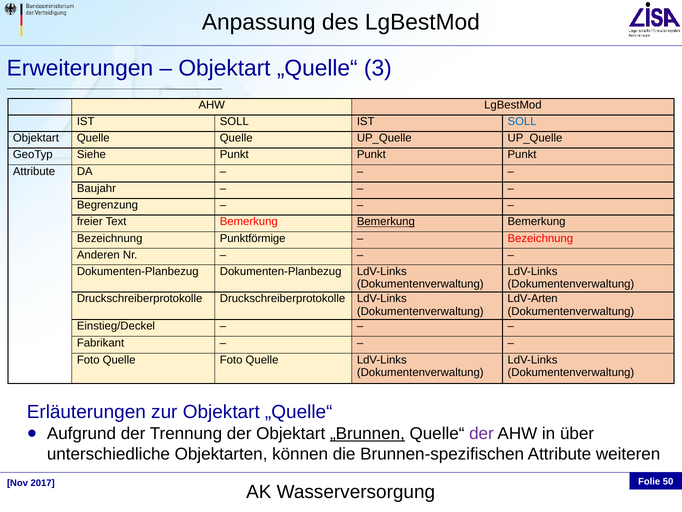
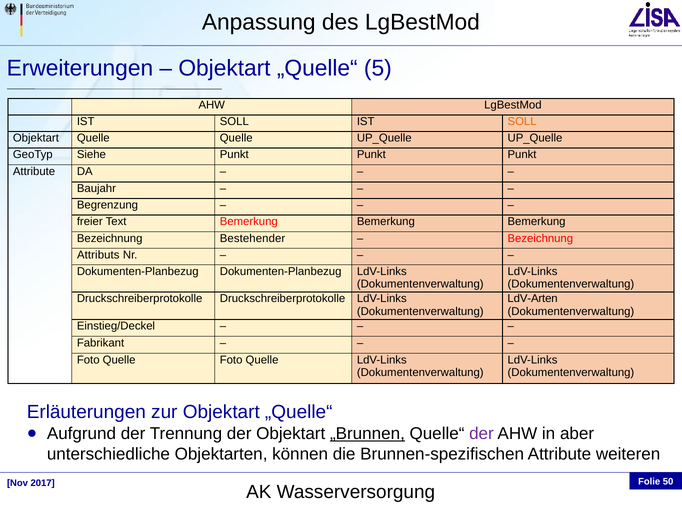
3: 3 -> 5
SOLL at (522, 122) colour: blue -> orange
Bemerkung at (386, 222) underline: present -> none
Punktförmige: Punktförmige -> Bestehender
Anderen: Anderen -> Attributs
über: über -> aber
